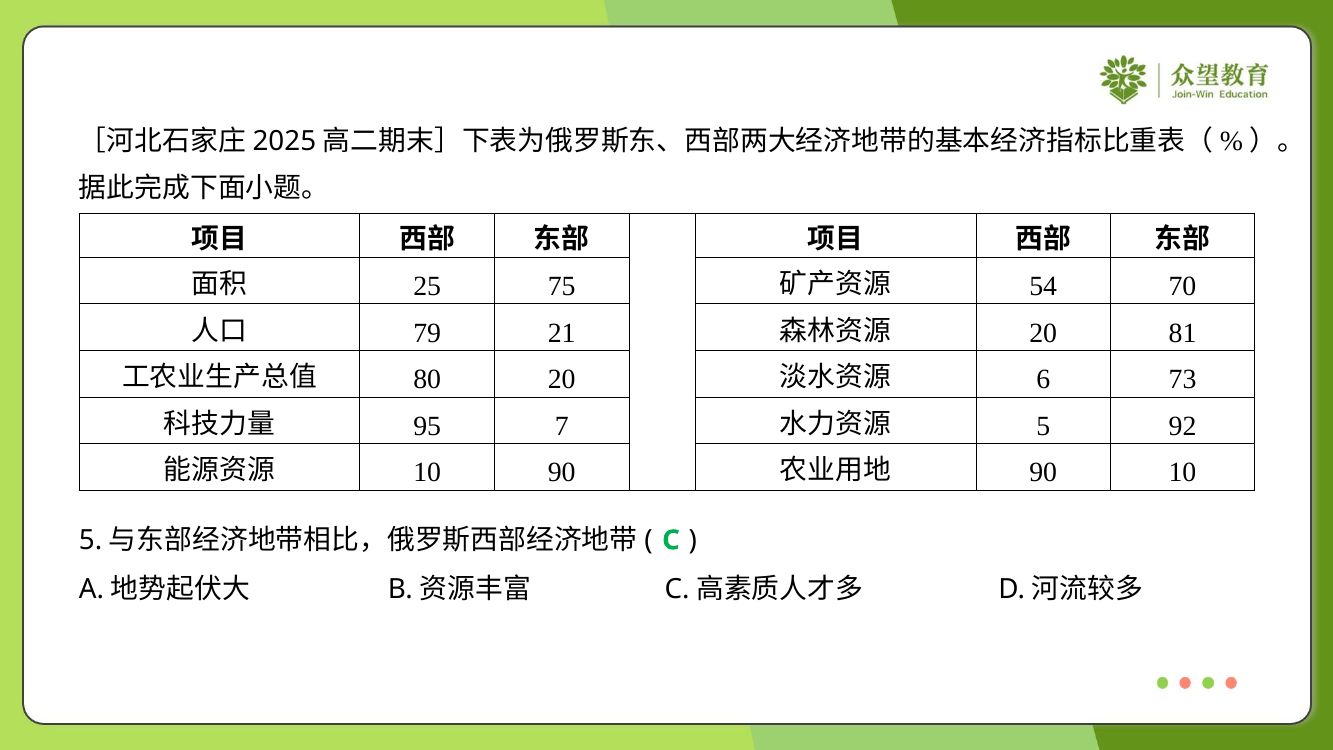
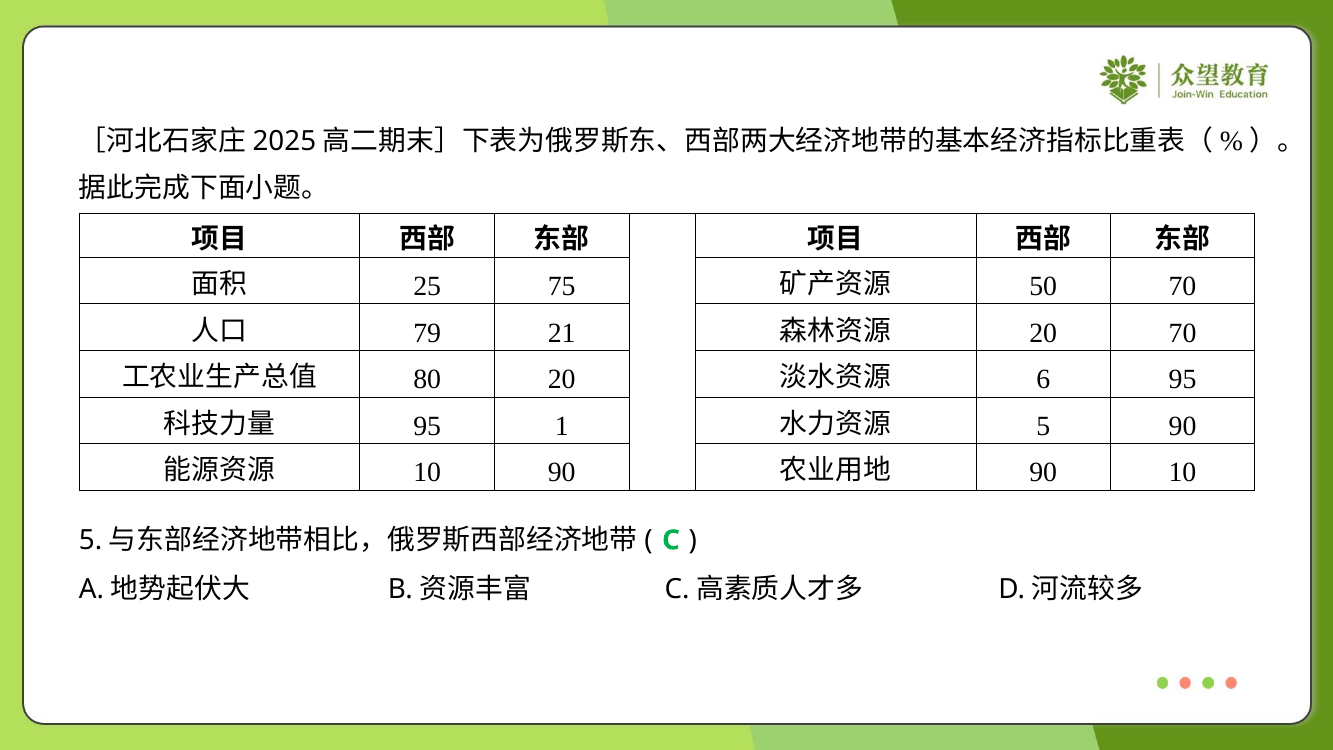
54: 54 -> 50
20 81: 81 -> 70
6 73: 73 -> 95
7: 7 -> 1
5 92: 92 -> 90
